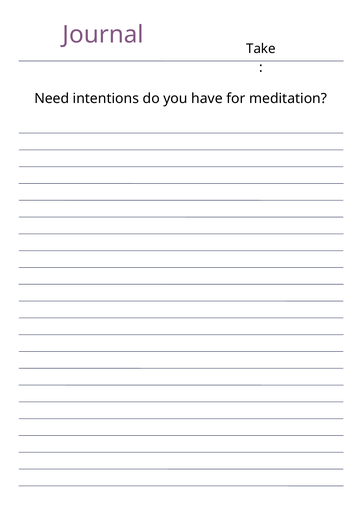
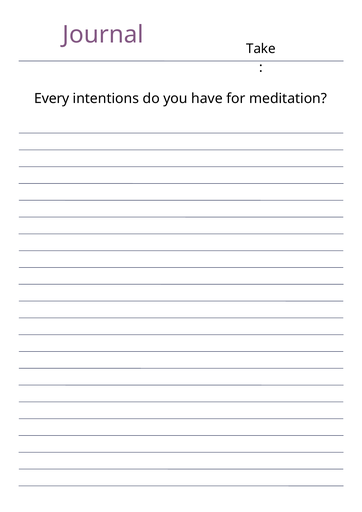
Need: Need -> Every
